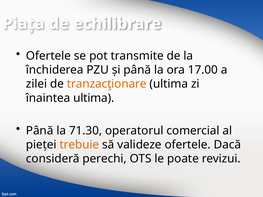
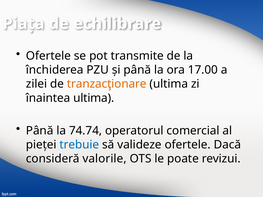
71.30: 71.30 -> 74.74
trebuie colour: orange -> blue
perechi: perechi -> valorile
